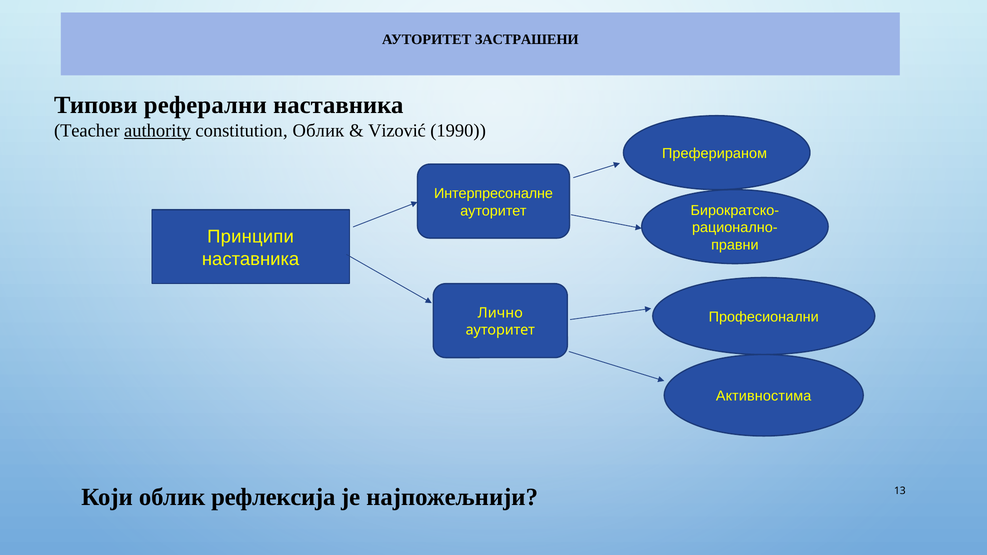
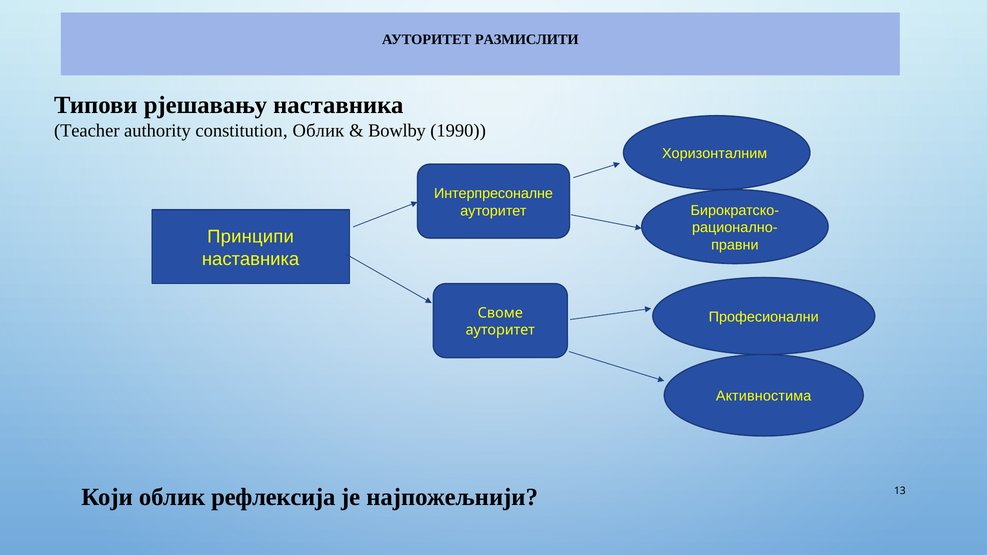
ЗАСТРАШЕНИ: ЗАСТРАШЕНИ -> РАЗМИСЛИТИ
реферални: реферални -> рјешавању
authority underline: present -> none
Vizović: Vizović -> Bowlby
Преферираном: Преферираном -> Хоризонталним
Лично: Лично -> Своме
